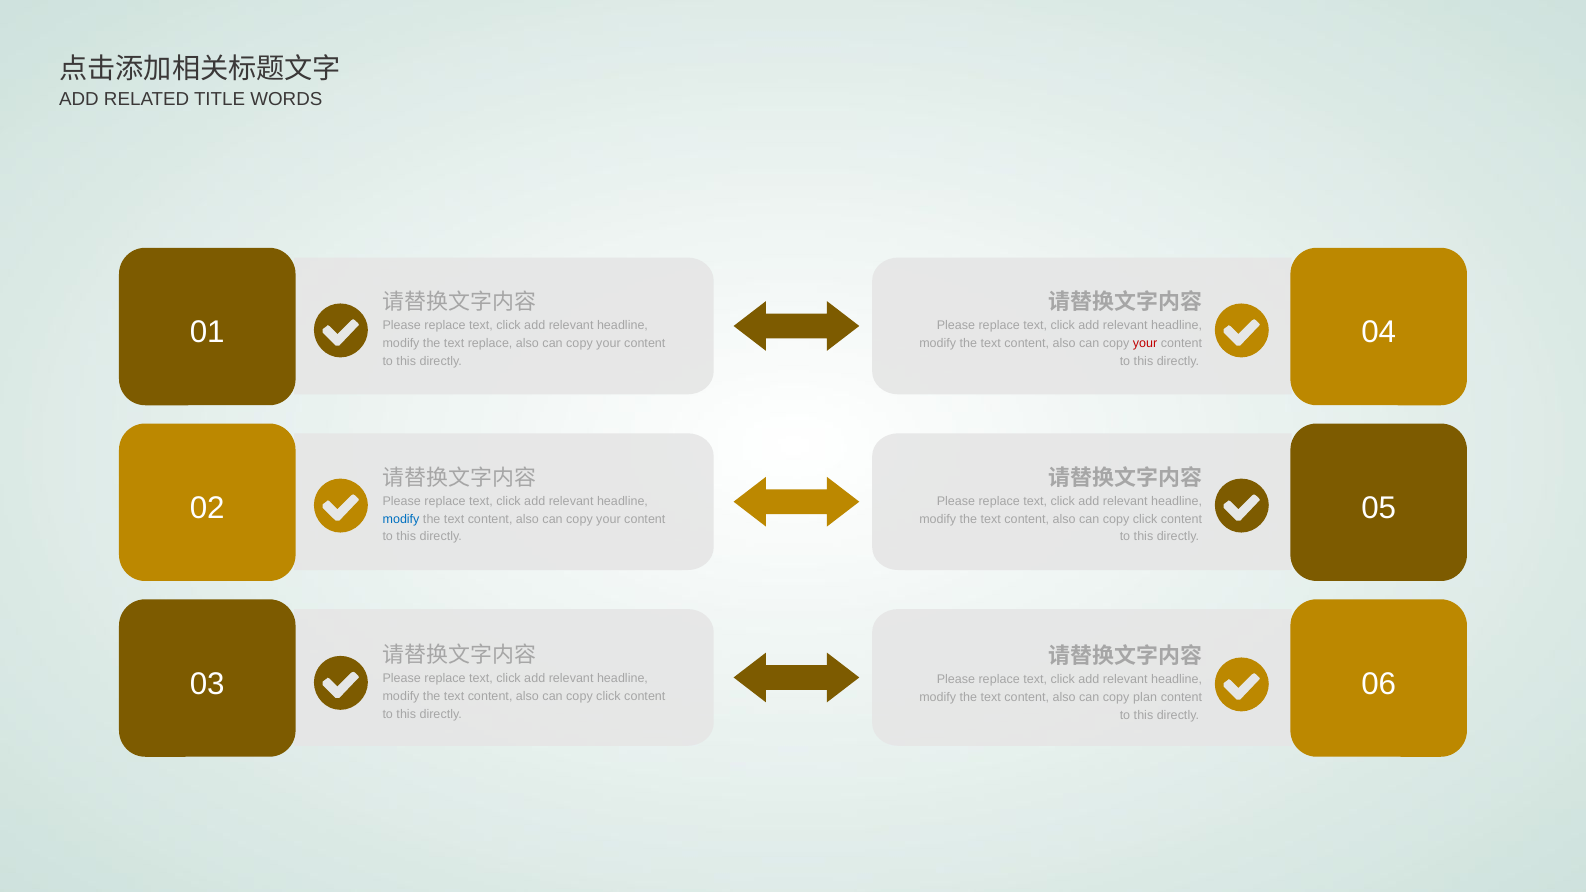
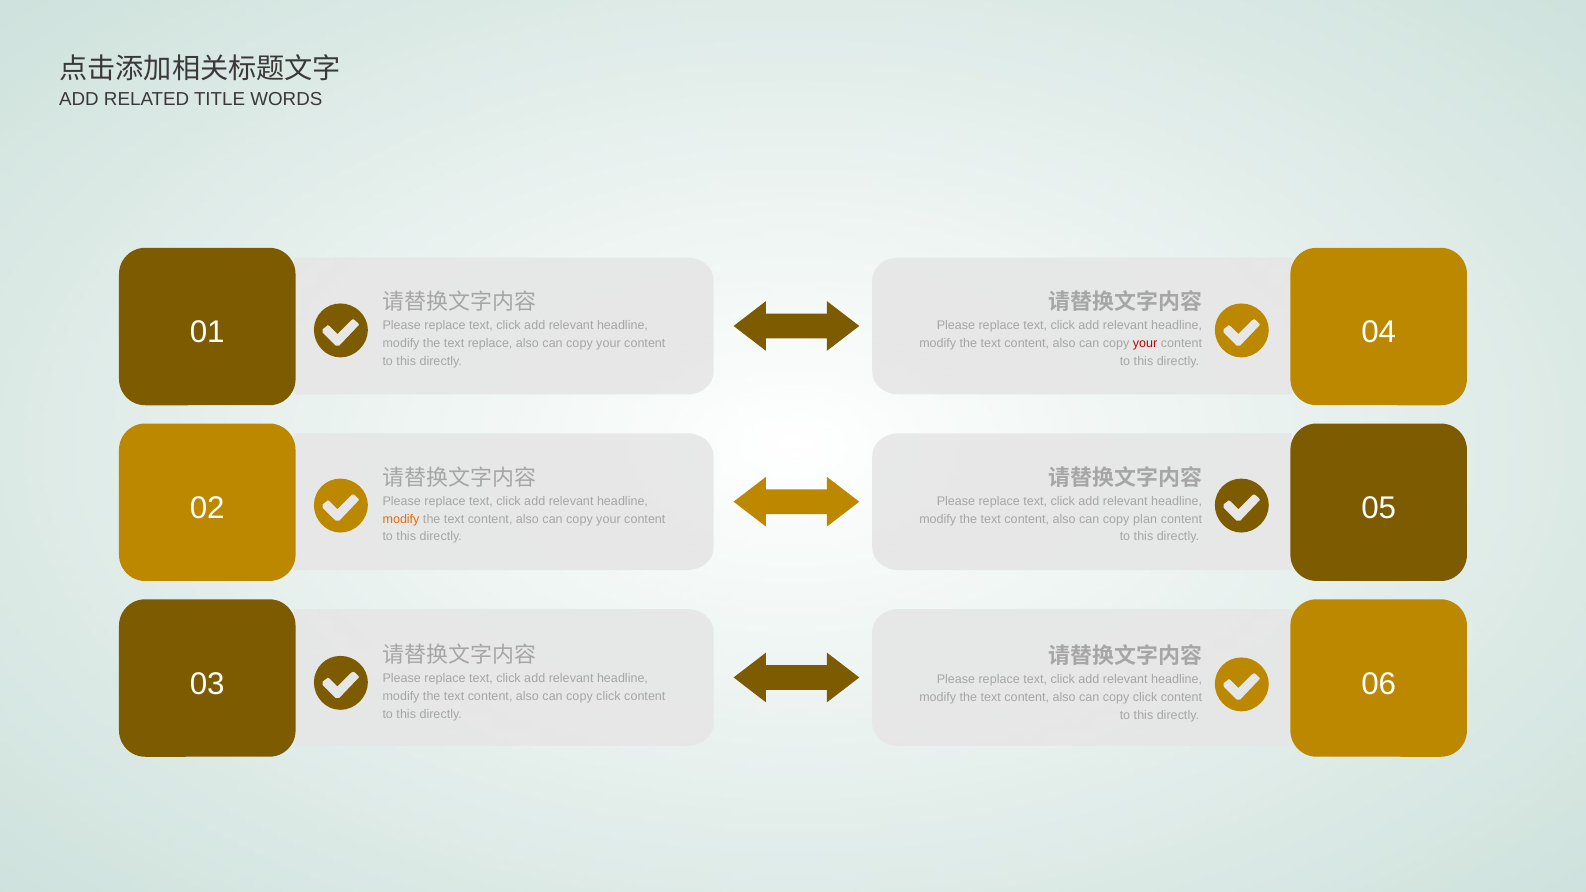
modify at (401, 519) colour: blue -> orange
click at (1145, 519): click -> plan
plan at (1145, 698): plan -> click
